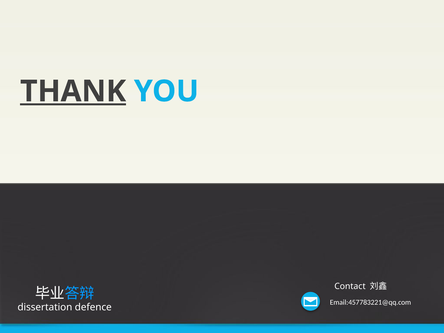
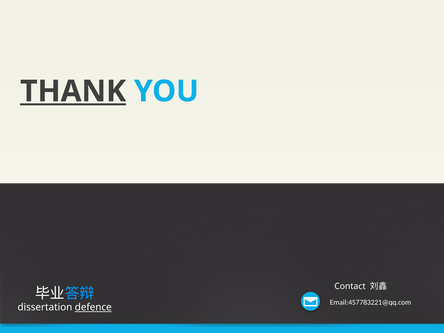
defence underline: none -> present
